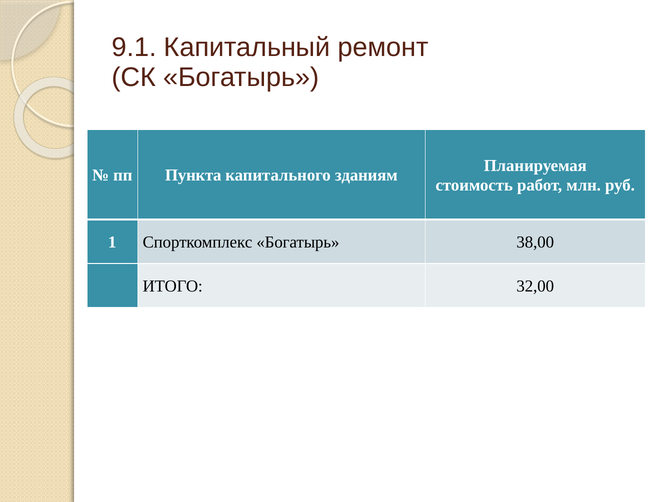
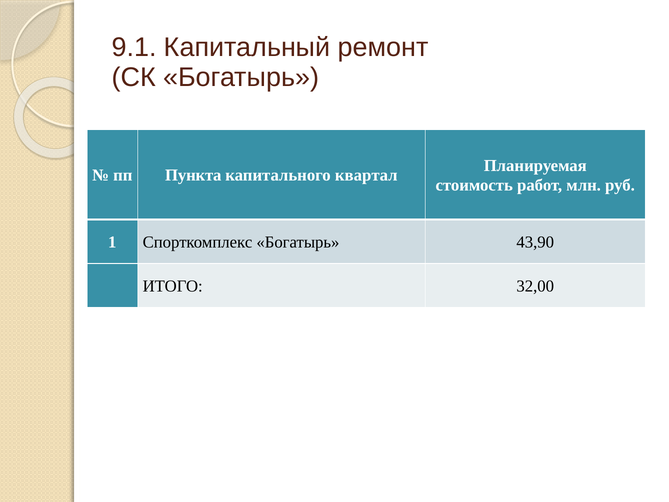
зданиям: зданиям -> квартал
38,00: 38,00 -> 43,90
